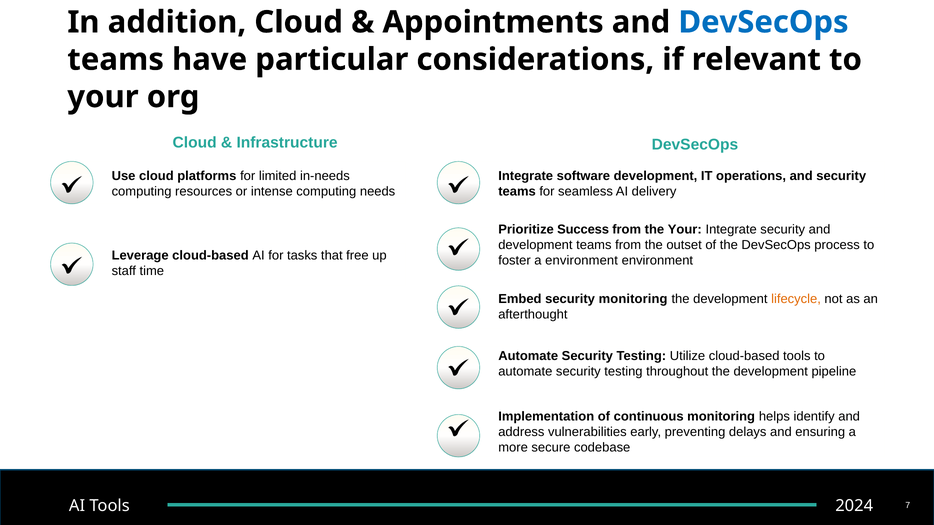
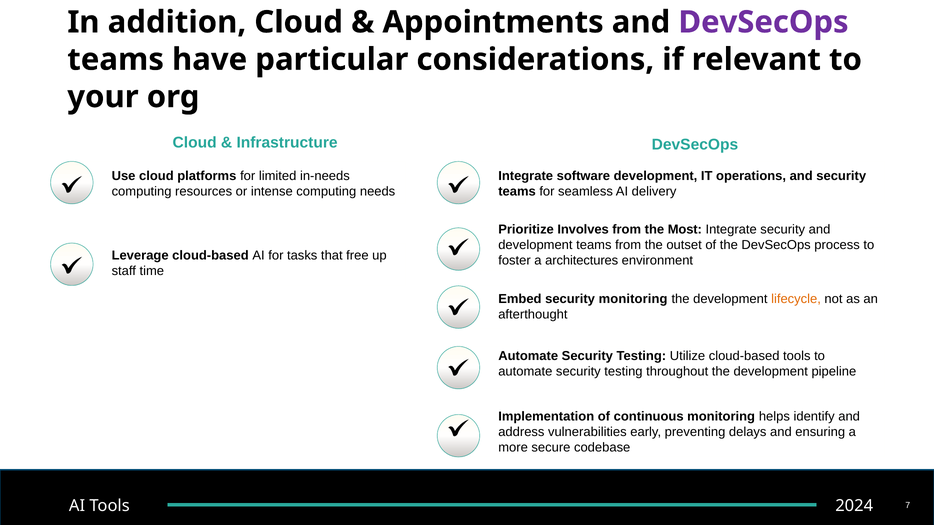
DevSecOps at (763, 22) colour: blue -> purple
Success: Success -> Involves
the Your: Your -> Most
a environment: environment -> architectures
